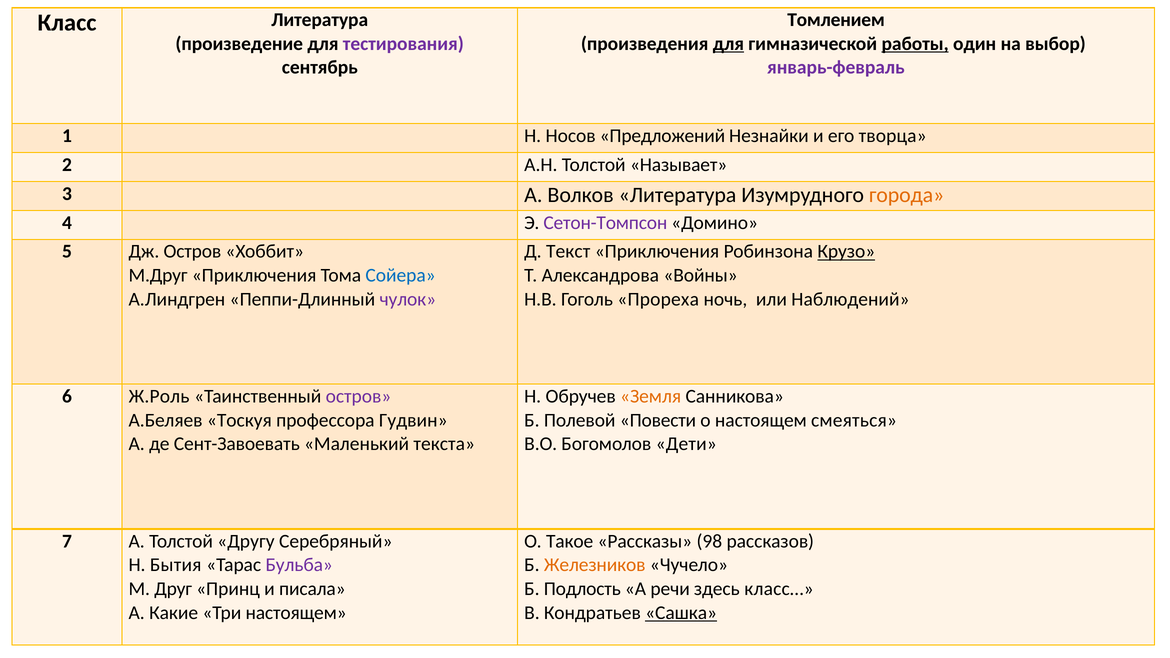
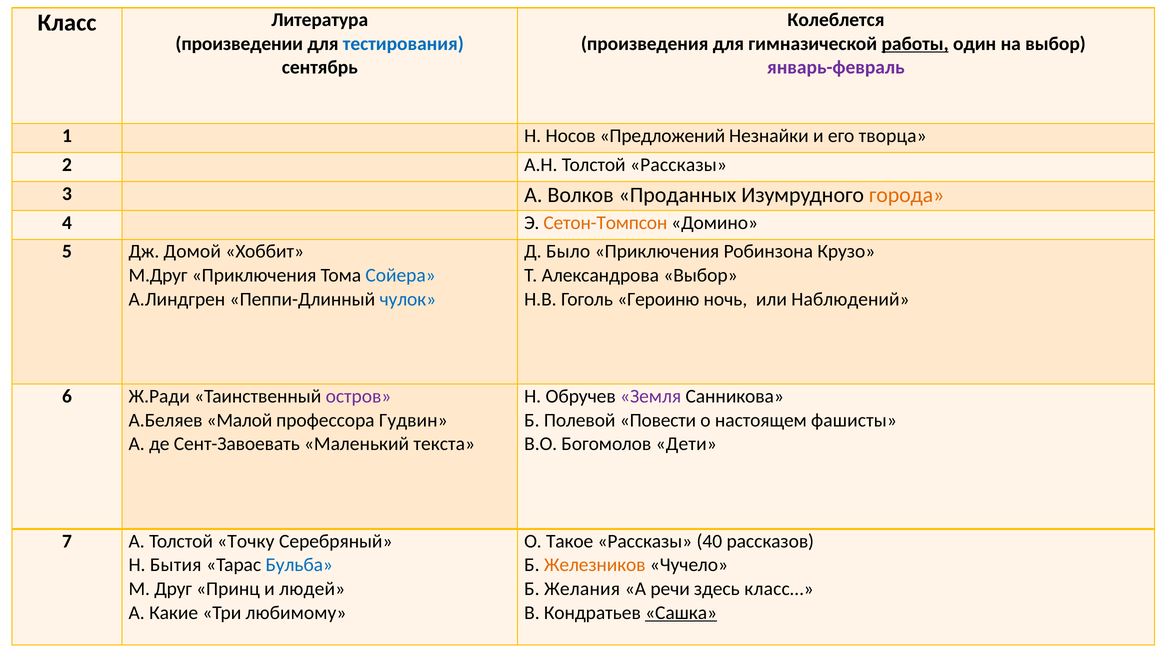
Томлением: Томлением -> Колеблется
произведение: произведение -> произведении
тестирования colour: purple -> blue
для at (728, 44) underline: present -> none
Толстой Называет: Называет -> Рассказы
Волков Литература: Литература -> Проданных
Сетон-Томпсон colour: purple -> orange
Дж Остров: Остров -> Домой
Текст: Текст -> Было
Крузо underline: present -> none
Александрова Войны: Войны -> Выбор
чулок colour: purple -> blue
Прореха: Прореха -> Героиню
Ж.Роль: Ж.Роль -> Ж.Ради
Земля colour: orange -> purple
Тоскуя: Тоскуя -> Малой
смеяться: смеяться -> фашисты
Другу: Другу -> Точку
98: 98 -> 40
Бульба colour: purple -> blue
писала: писала -> людей
Подлость: Подлость -> Желания
Три настоящем: настоящем -> любимому
